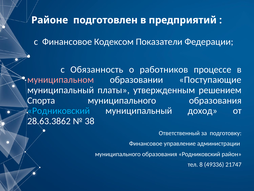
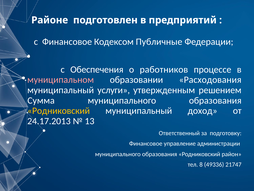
Показатели: Показатели -> Публичные
Обязанность: Обязанность -> Обеспечения
Поступающие: Поступающие -> Расходования
платы: платы -> услуги
Спорта: Спорта -> Сумма
Родниковский at (59, 110) colour: light blue -> yellow
28.63.3862: 28.63.3862 -> 24.17.2013
38: 38 -> 13
